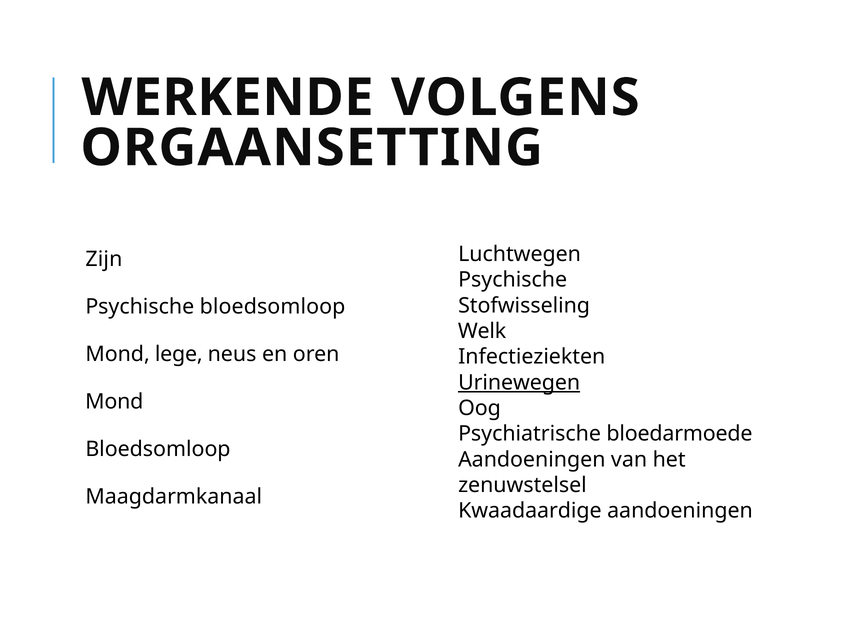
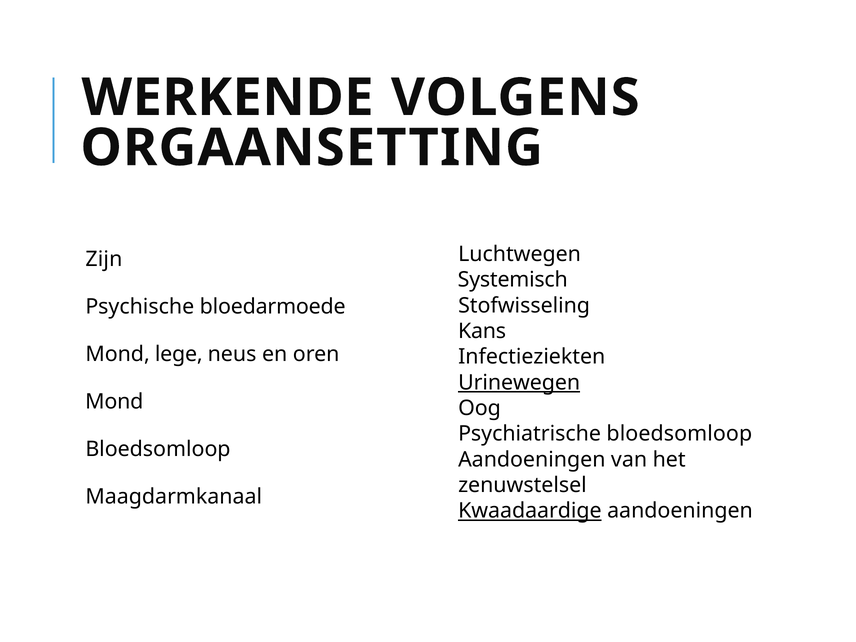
Psychische at (513, 280): Psychische -> Systemisch
Psychische bloedsomloop: bloedsomloop -> bloedarmoede
Welk: Welk -> Kans
Psychiatrische bloedarmoede: bloedarmoede -> bloedsomloop
Kwaadaardige underline: none -> present
